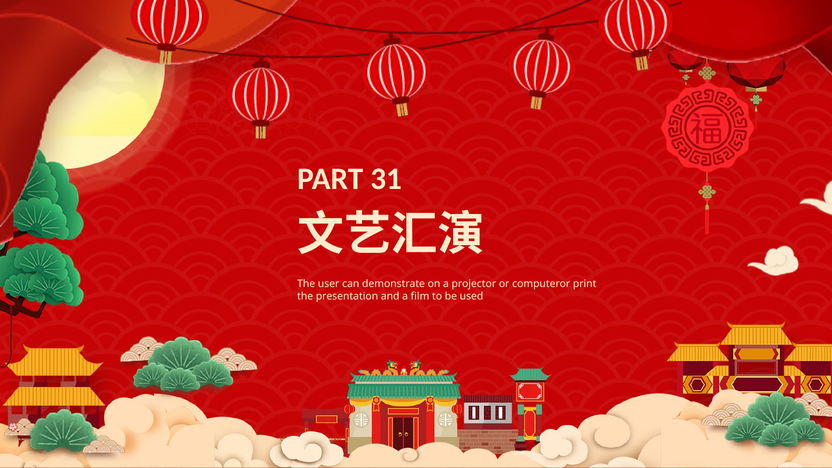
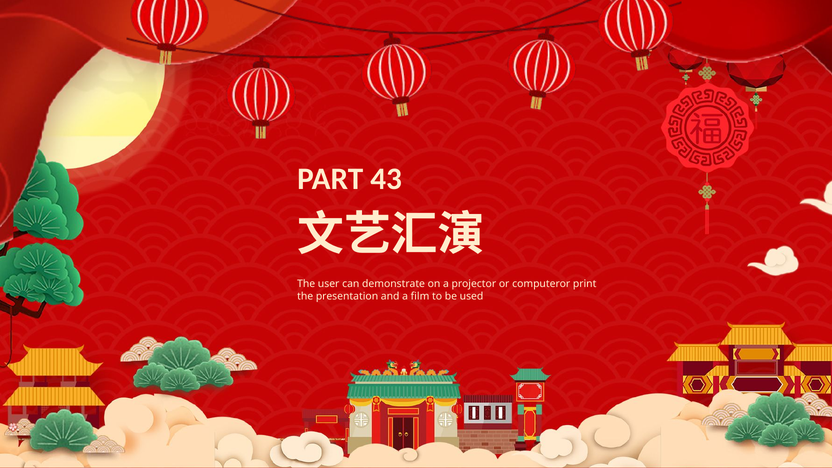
31: 31 -> 43
